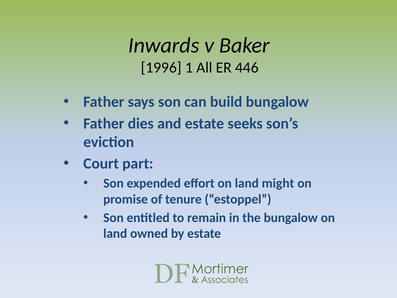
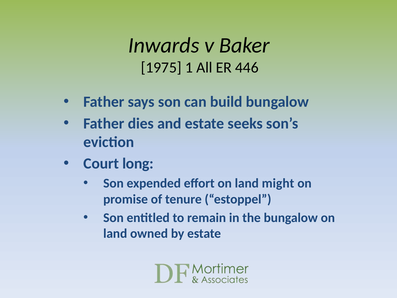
1996: 1996 -> 1975
part: part -> long
